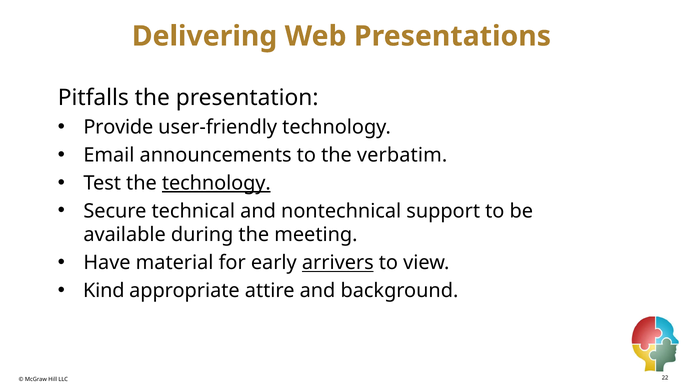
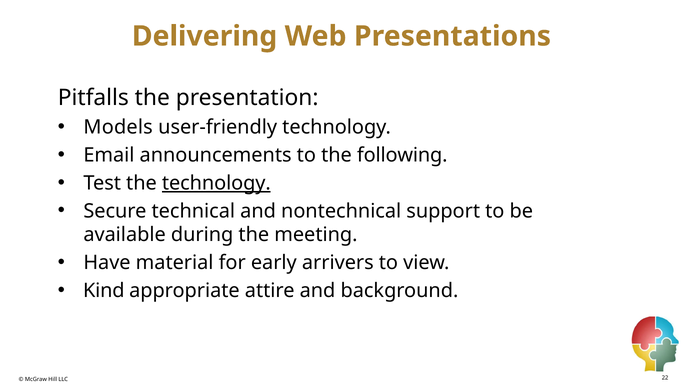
Provide: Provide -> Models
verbatim: verbatim -> following
arrivers underline: present -> none
